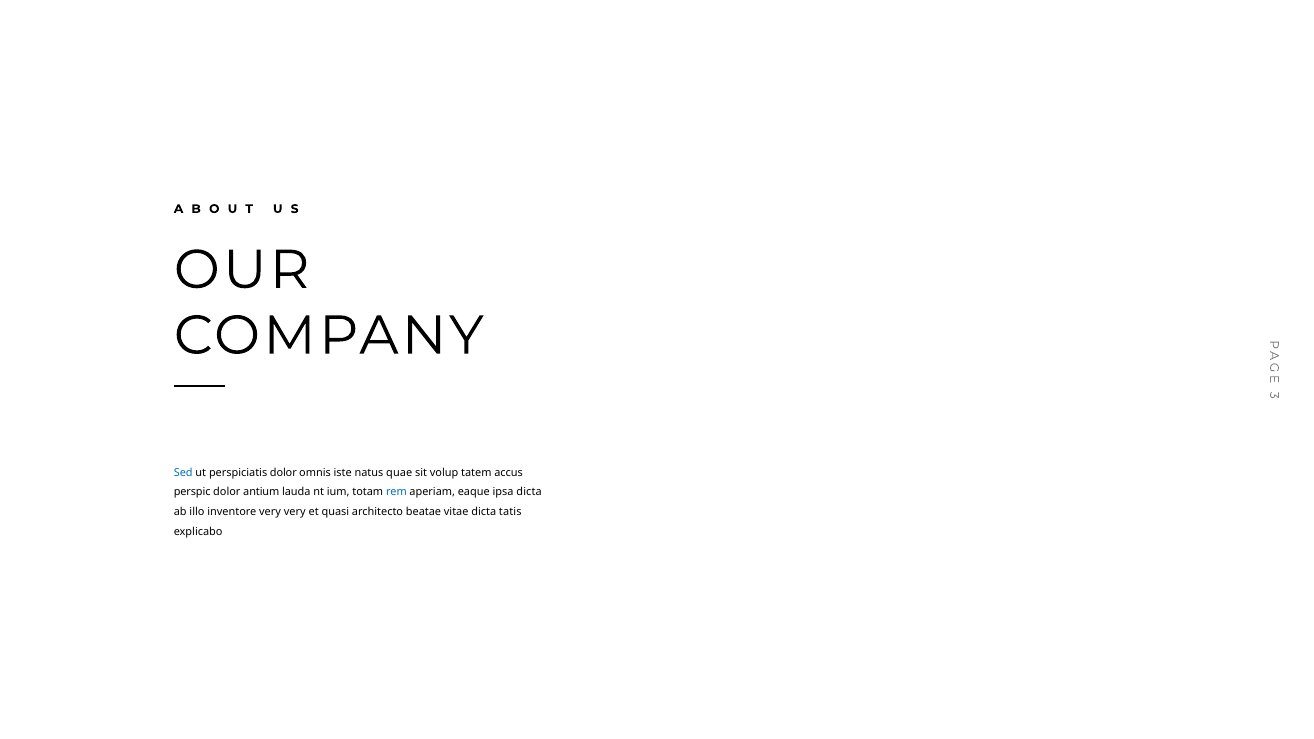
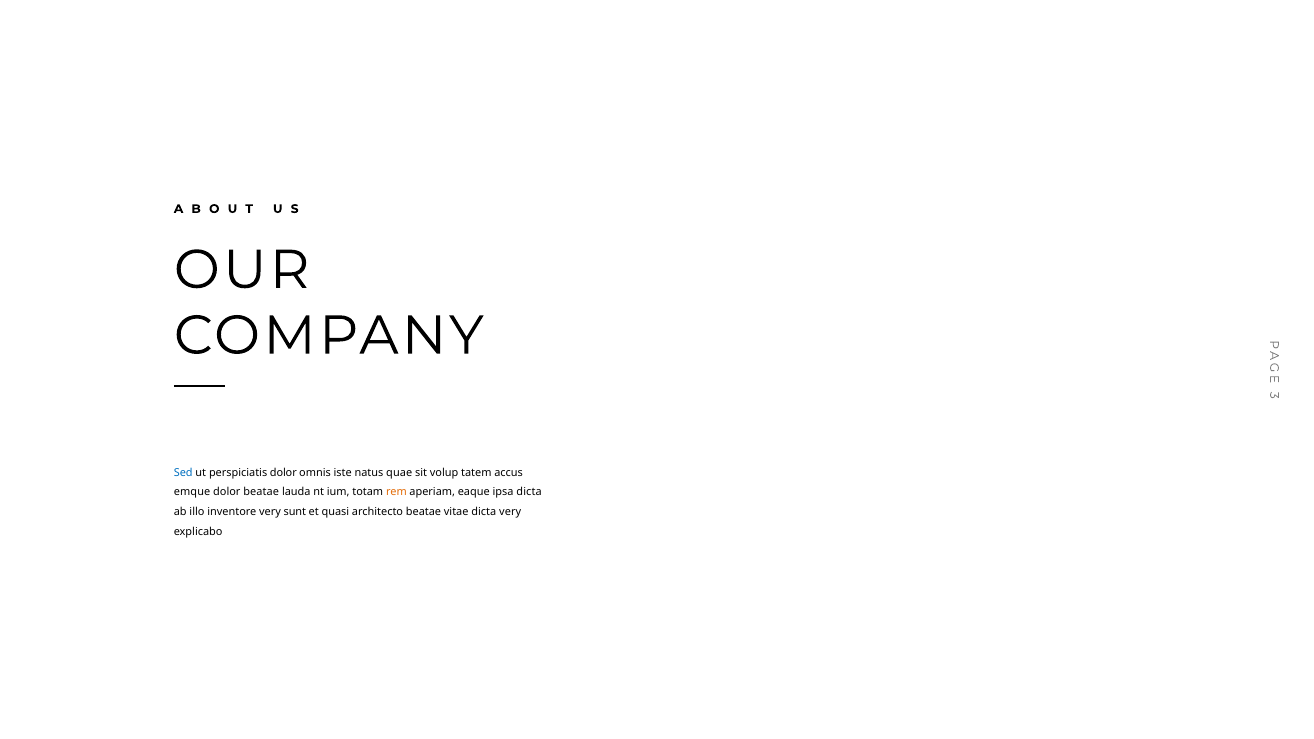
perspic: perspic -> emque
dolor antium: antium -> beatae
rem colour: blue -> orange
very very: very -> sunt
dicta tatis: tatis -> very
